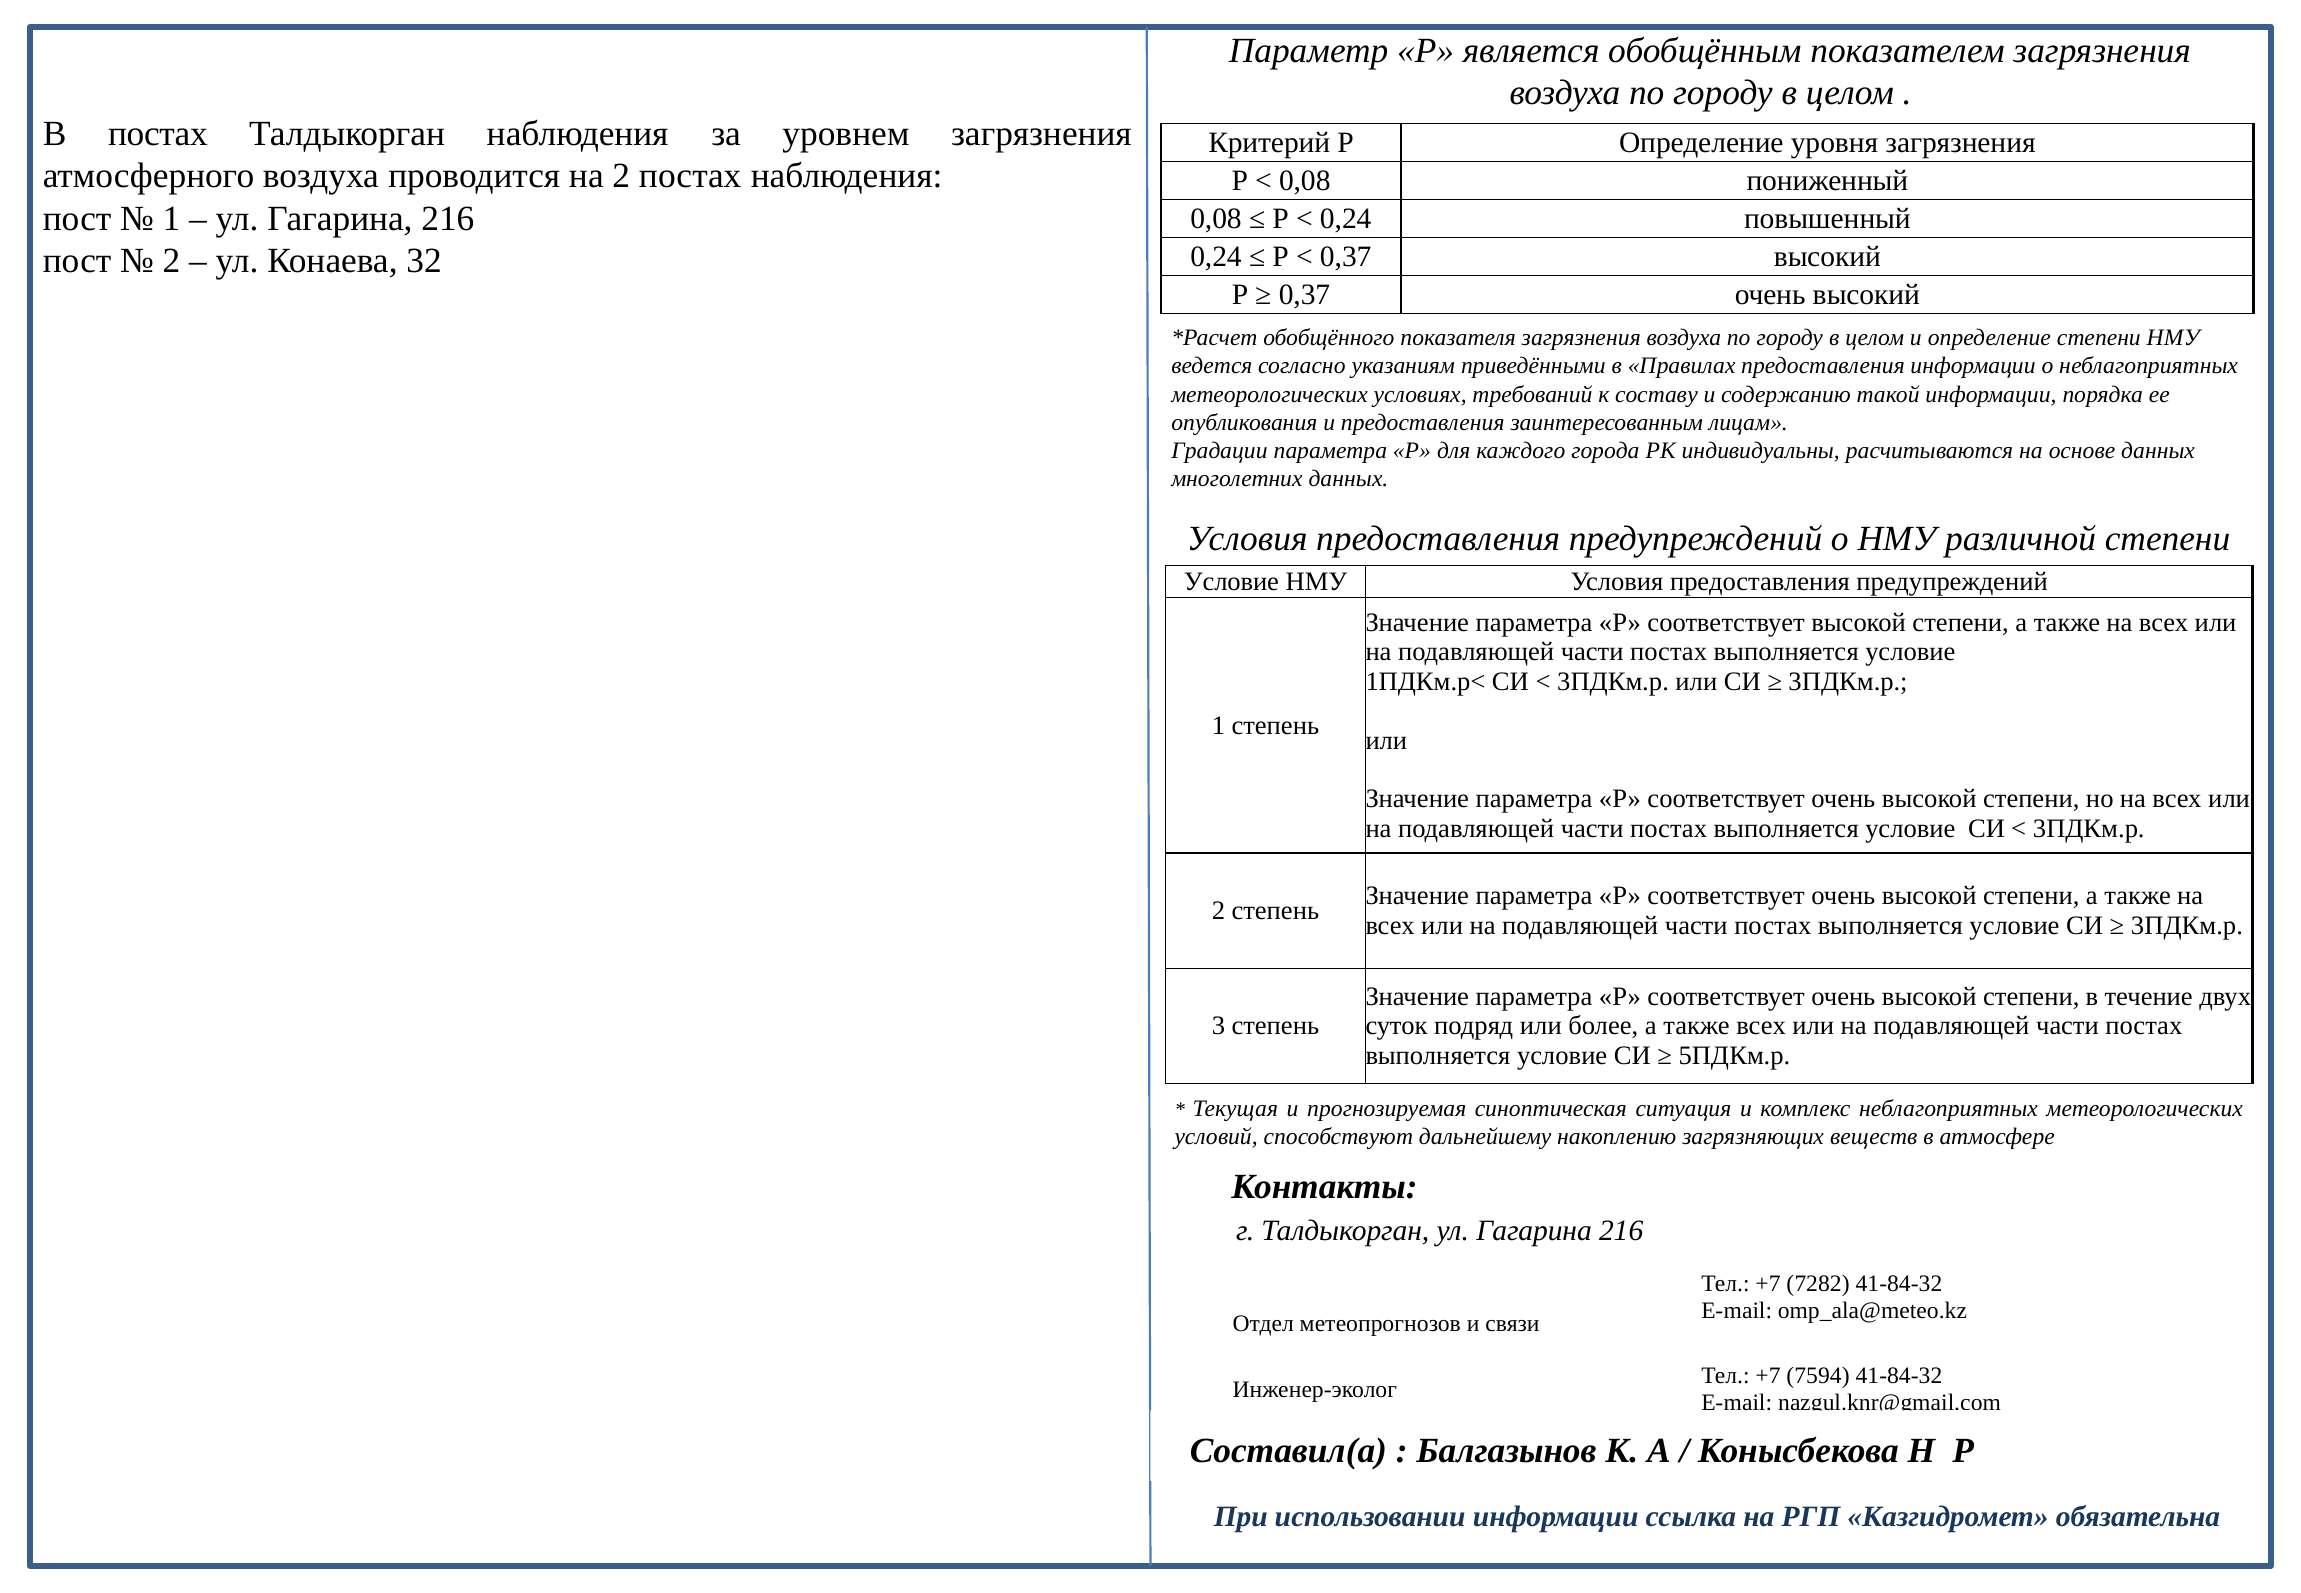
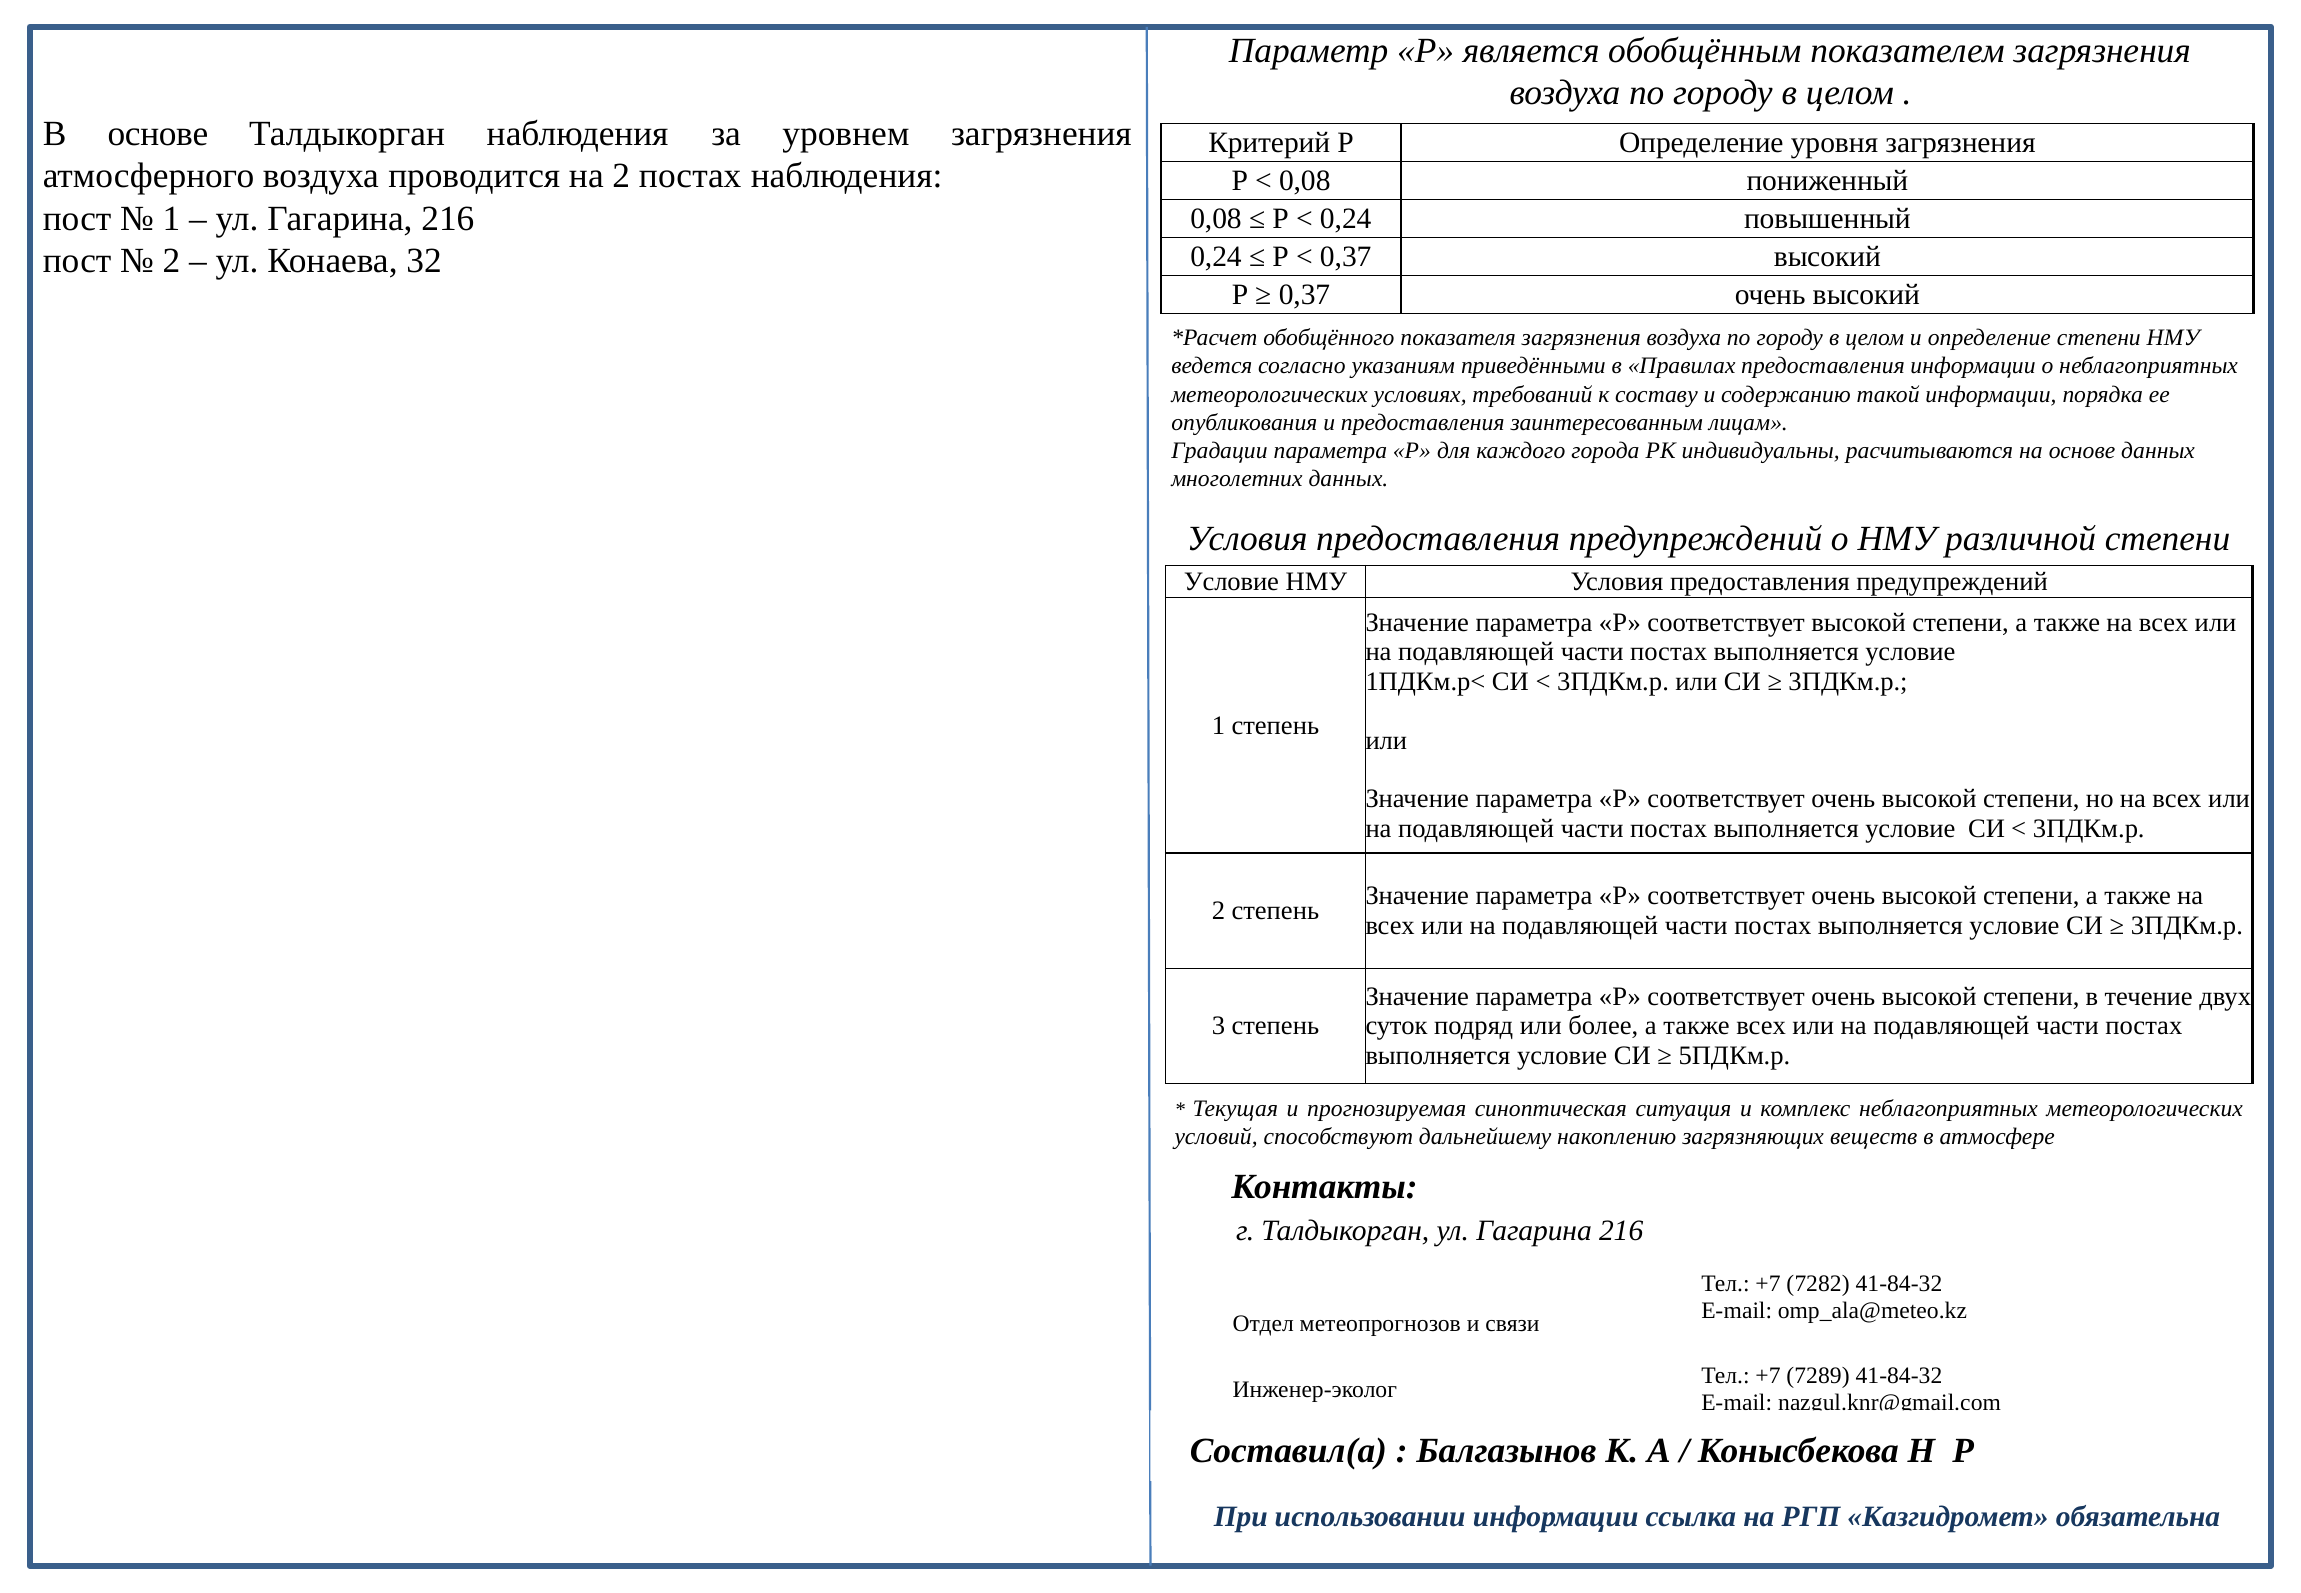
В постах: постах -> основе
7594: 7594 -> 7289
